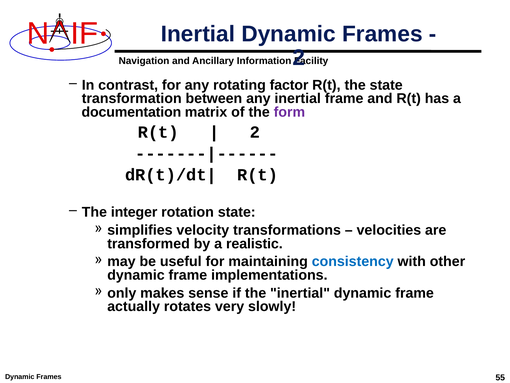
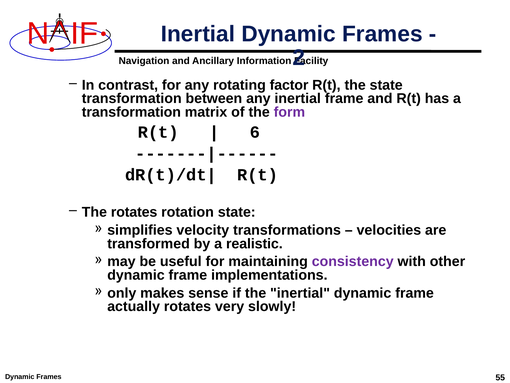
documentation at (131, 112): documentation -> transformation
2 at (255, 132): 2 -> 6
The integer: integer -> rotates
consistency colour: blue -> purple
